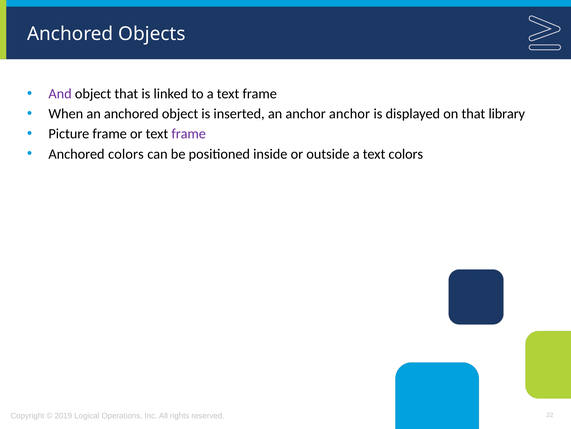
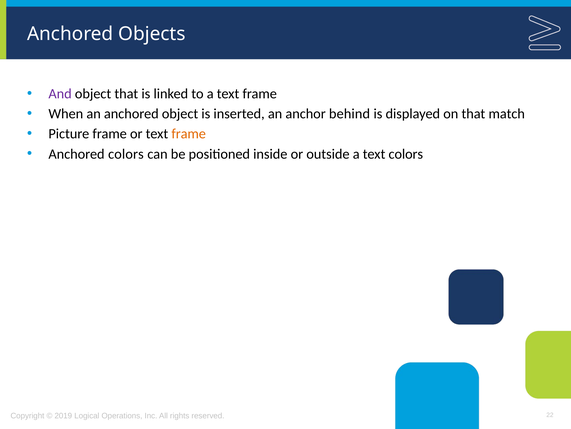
anchor anchor: anchor -> behind
library: library -> match
frame at (189, 134) colour: purple -> orange
